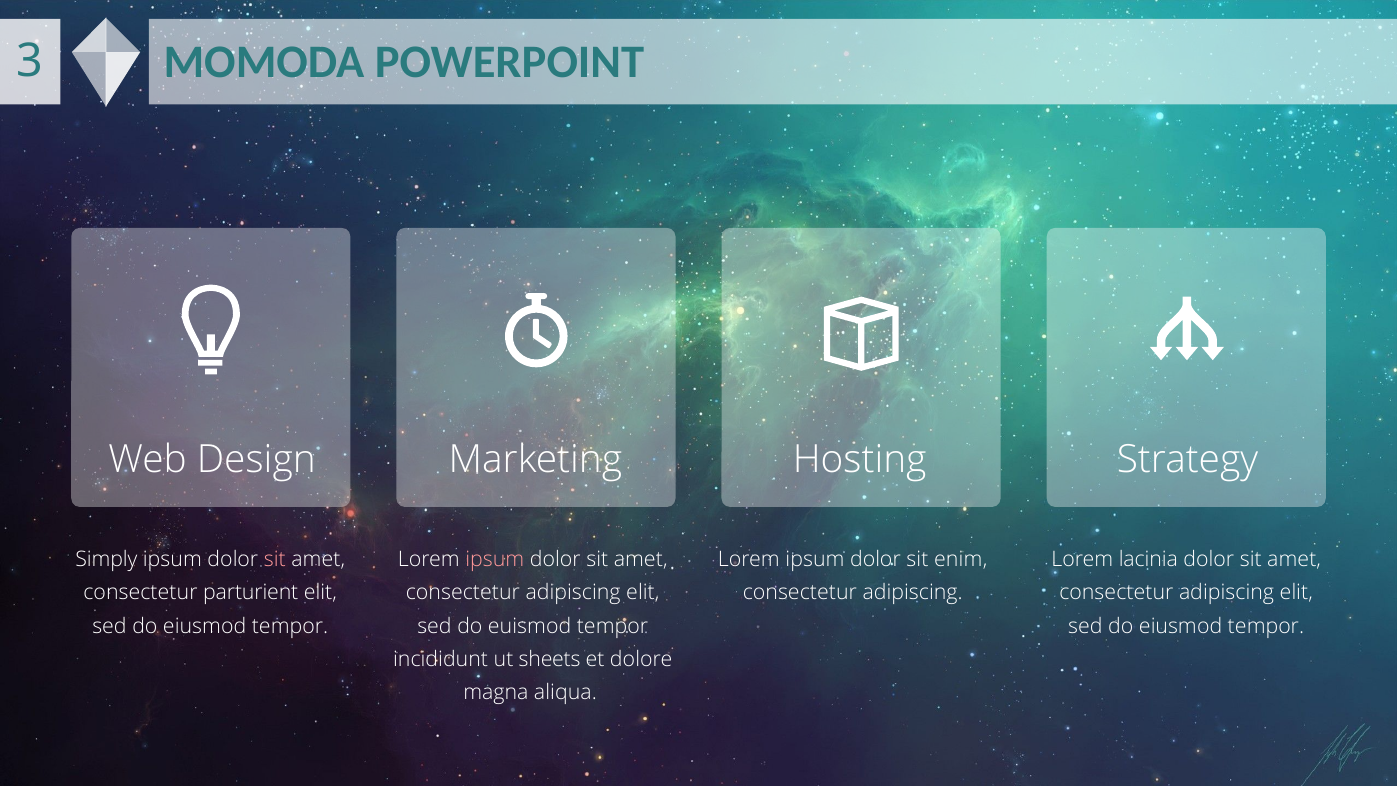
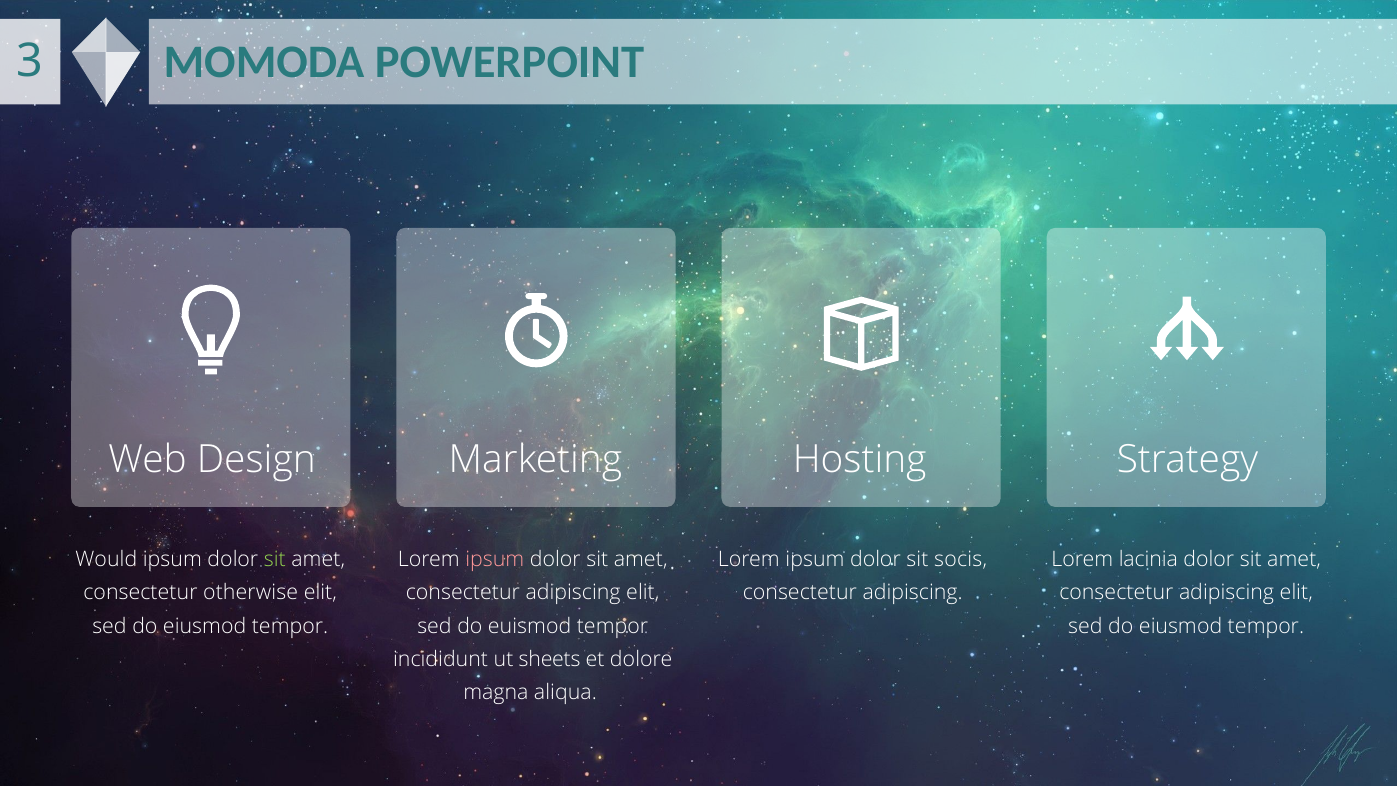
Simply: Simply -> Would
sit at (275, 559) colour: pink -> light green
enim: enim -> socis
parturient: parturient -> otherwise
